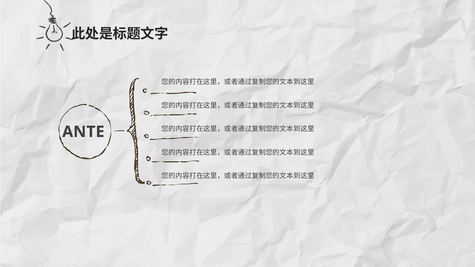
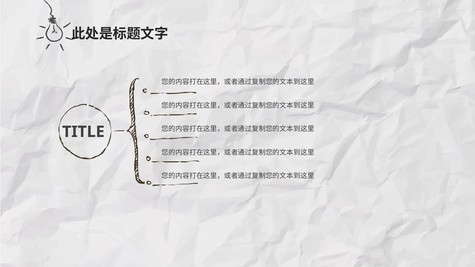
ANTE: ANTE -> TITLE
